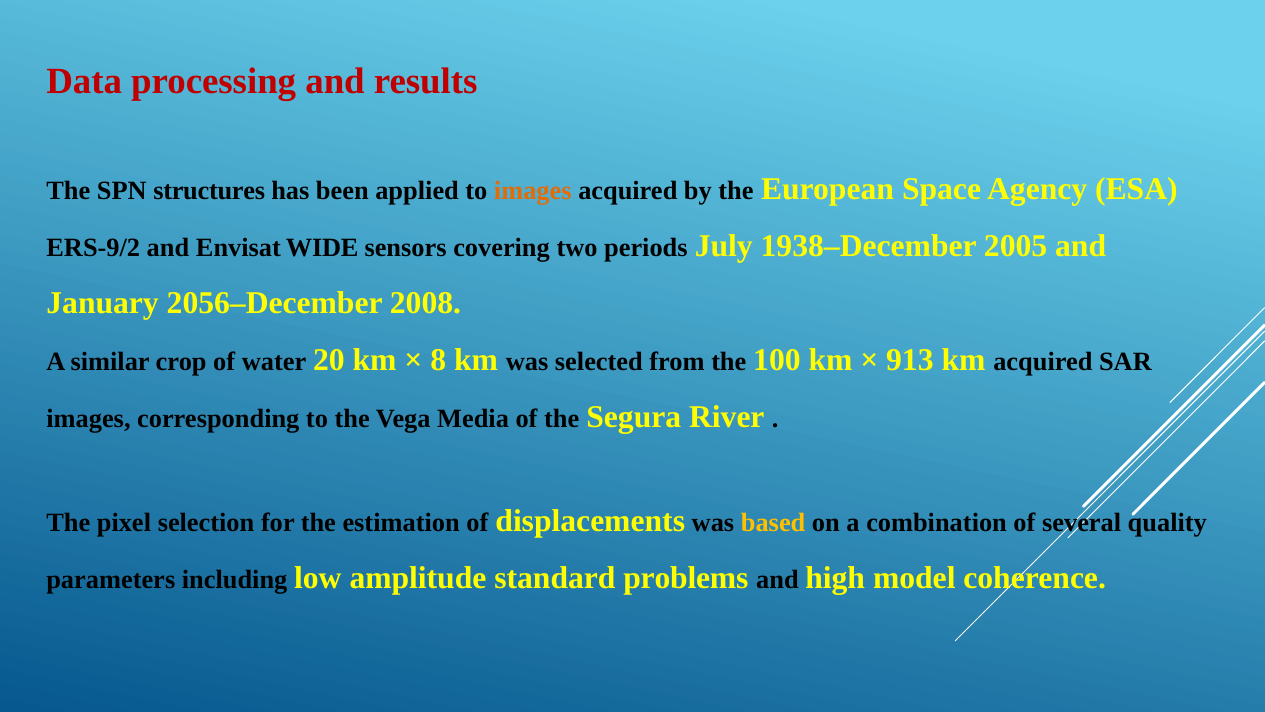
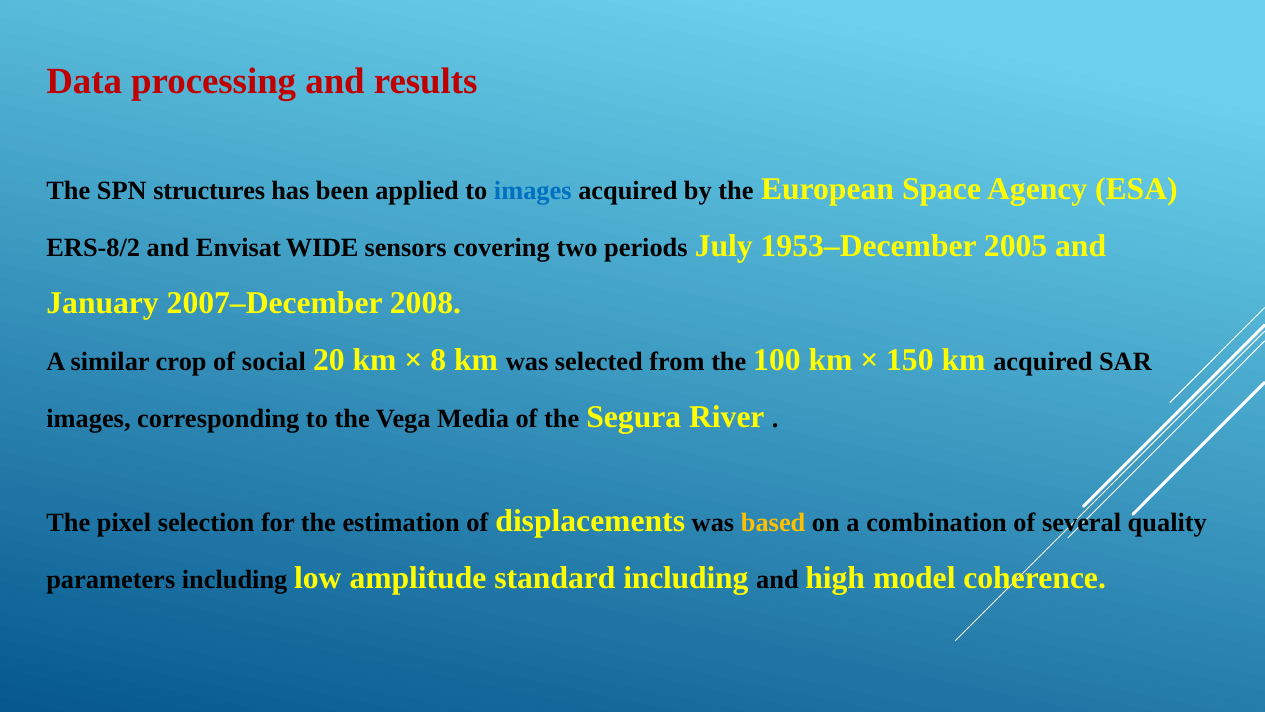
images at (533, 190) colour: orange -> blue
ERS-9/2: ERS-9/2 -> ERS-8/2
1938–December: 1938–December -> 1953–December
2056–December: 2056–December -> 2007–December
water: water -> social
913: 913 -> 150
standard problems: problems -> including
